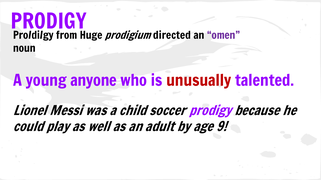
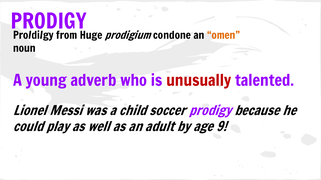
directed: directed -> condone
omen colour: purple -> orange
anyone: anyone -> adverb
